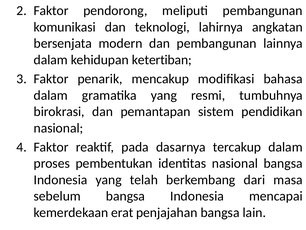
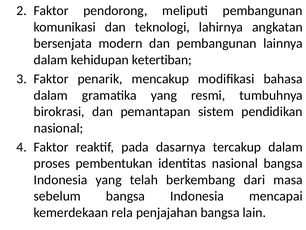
erat: erat -> rela
